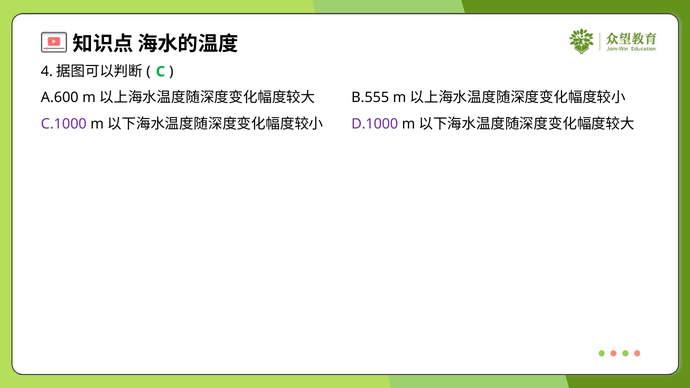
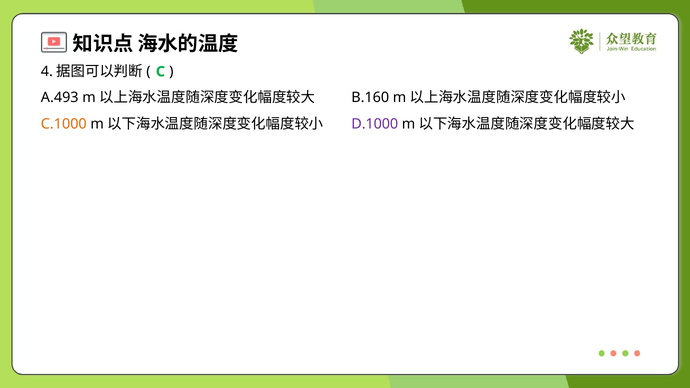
A.600: A.600 -> A.493
B.555: B.555 -> B.160
C.1000 colour: purple -> orange
